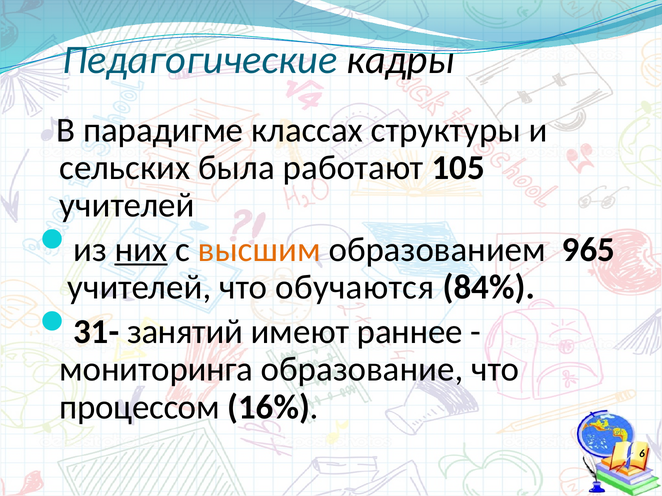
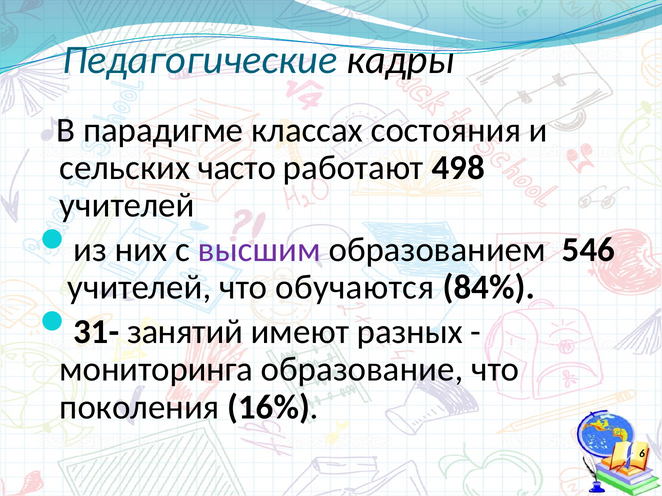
структуры: структуры -> состояния
была: была -> часто
105: 105 -> 498
них underline: present -> none
высшим colour: orange -> purple
965: 965 -> 546
раннее: раннее -> разных
процессом: процессом -> поколения
